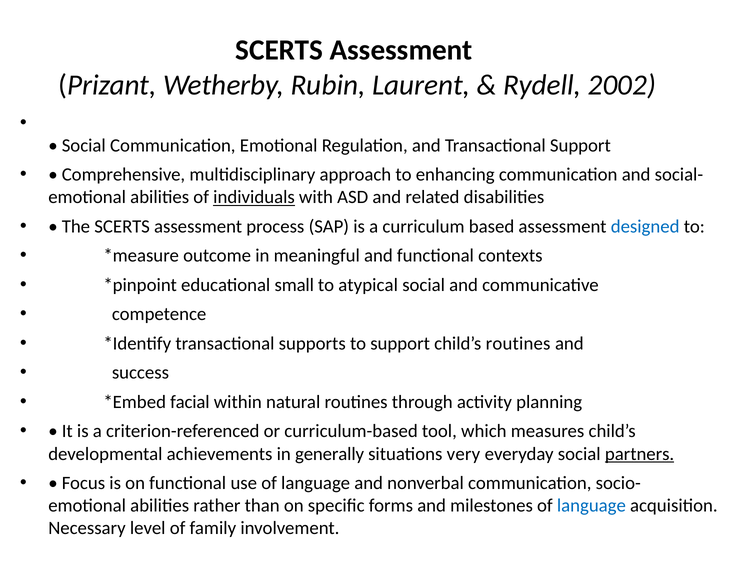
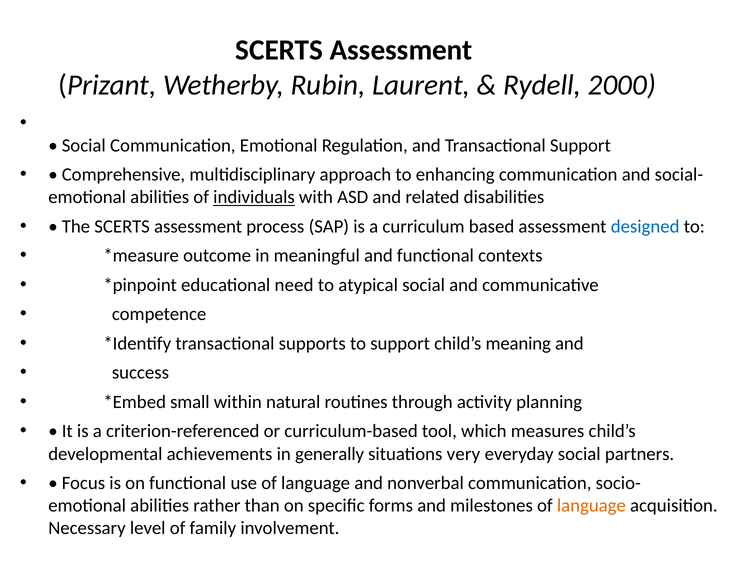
2002: 2002 -> 2000
small: small -> need
child’s routines: routines -> meaning
facial: facial -> small
partners underline: present -> none
language at (591, 506) colour: blue -> orange
